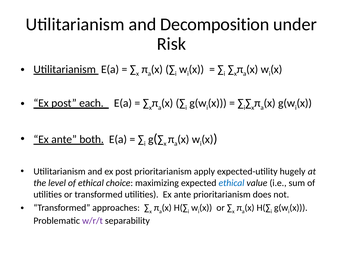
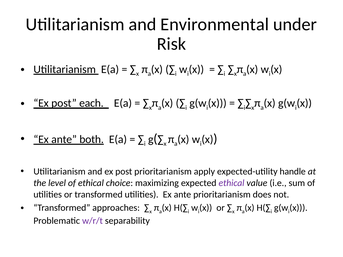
Decomposition: Decomposition -> Environmental
hugely: hugely -> handle
ethical at (232, 183) colour: blue -> purple
